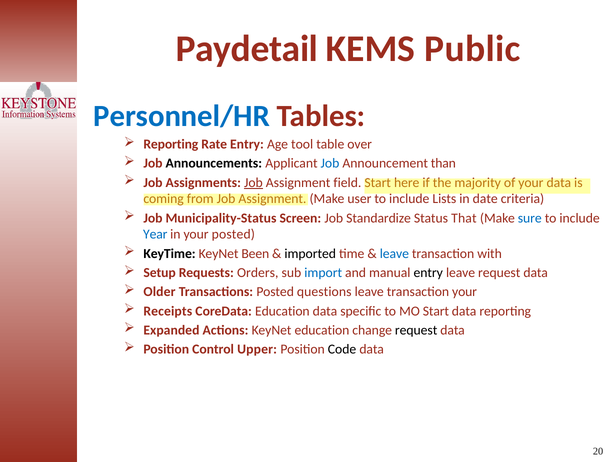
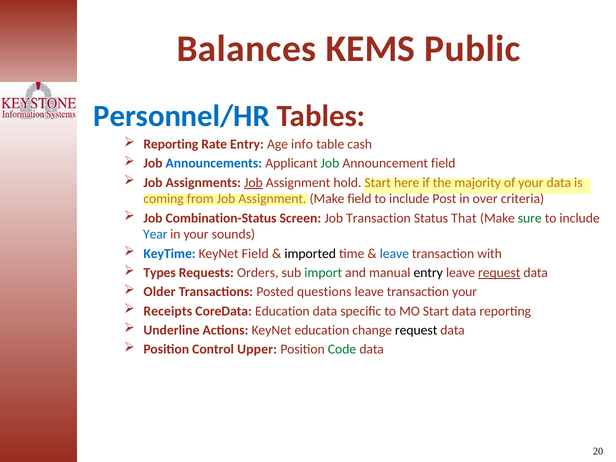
Paydetail: Paydetail -> Balances
tool: tool -> info
over: over -> cash
Announcements colour: black -> blue
Job at (330, 163) colour: blue -> green
Announcement than: than -> field
field: field -> hold
Make user: user -> field
Lists: Lists -> Post
date: date -> over
Municipality-Status: Municipality-Status -> Combination-Status
Job Standardize: Standardize -> Transaction
sure colour: blue -> green
your posted: posted -> sounds
KeyTime colour: black -> blue
KeyNet Been: Been -> Field
Setup: Setup -> Types
import colour: blue -> green
request at (499, 273) underline: none -> present
Expanded: Expanded -> Underline
Code colour: black -> green
